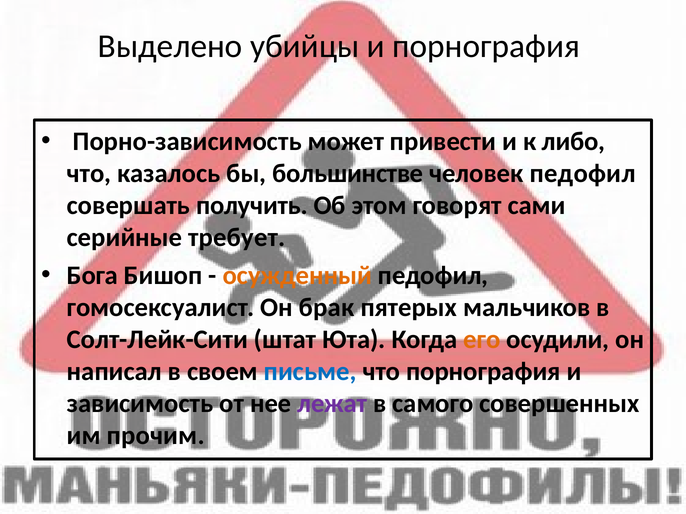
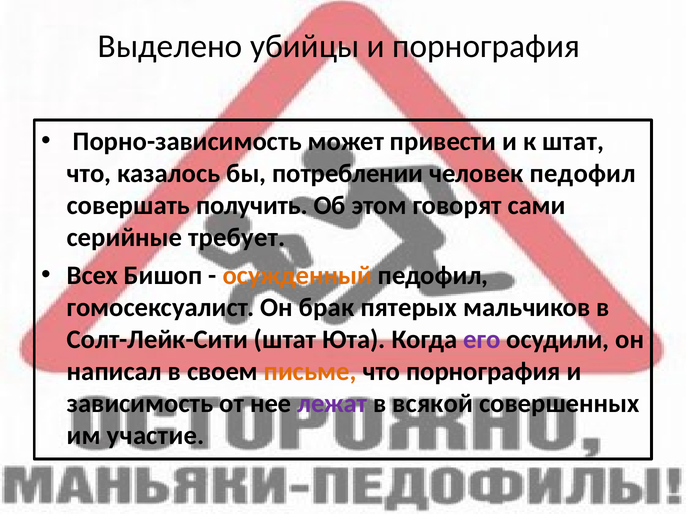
к либо: либо -> штат
большинстве: большинстве -> потреблении
Бога: Бога -> Всех
его colour: orange -> purple
письме colour: blue -> orange
самого: самого -> всякой
прочим: прочим -> участие
